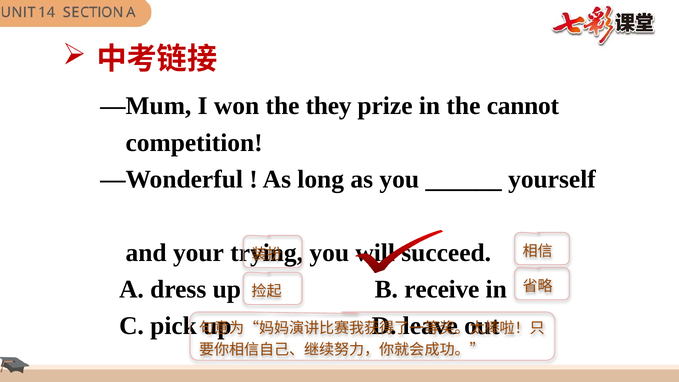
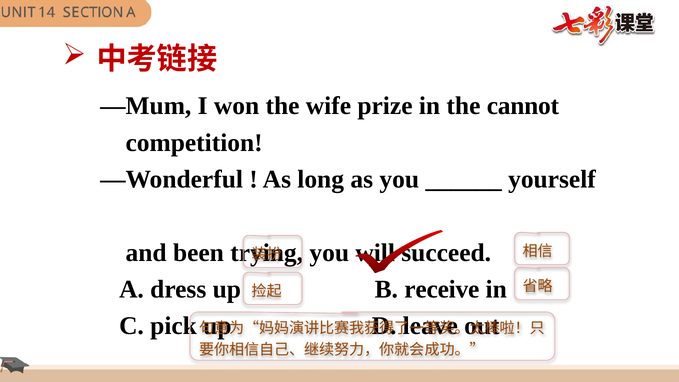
they: they -> wife
your: your -> been
